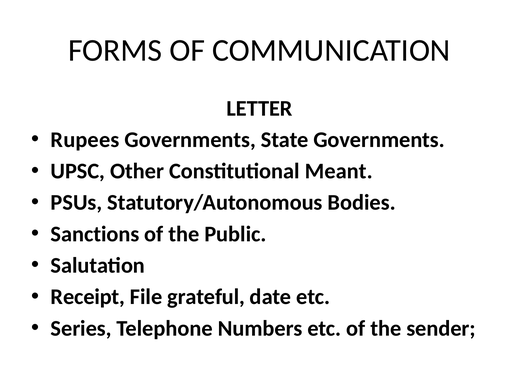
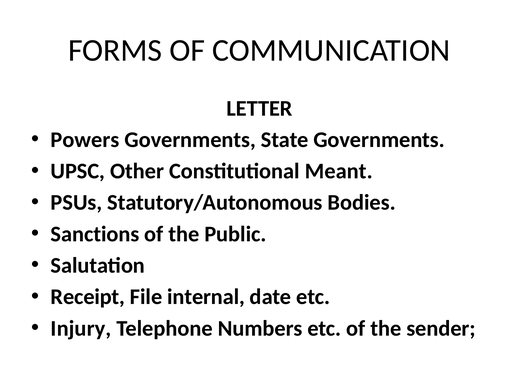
Rupees: Rupees -> Powers
grateful: grateful -> internal
Series: Series -> Injury
